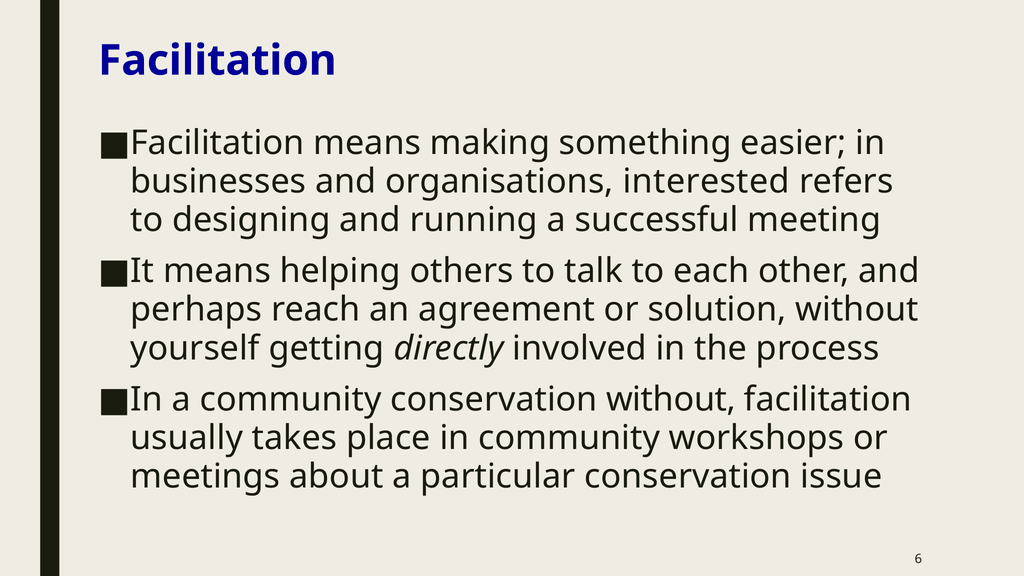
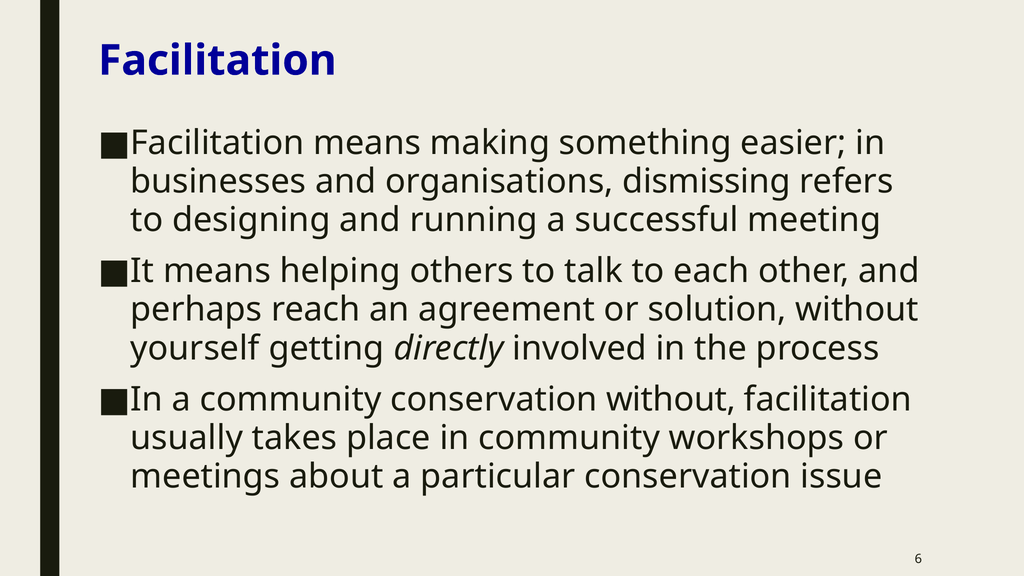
interested: interested -> dismissing
